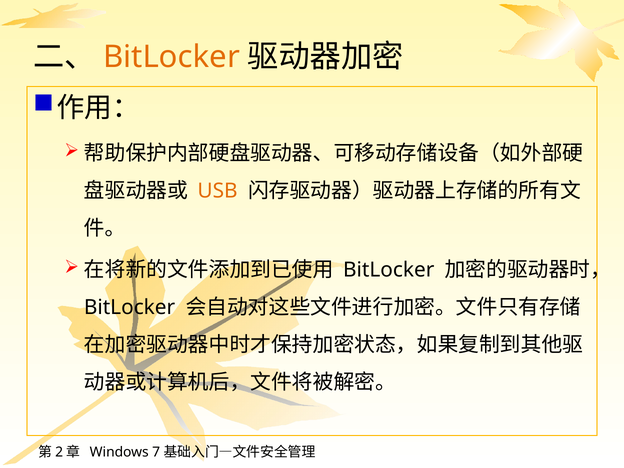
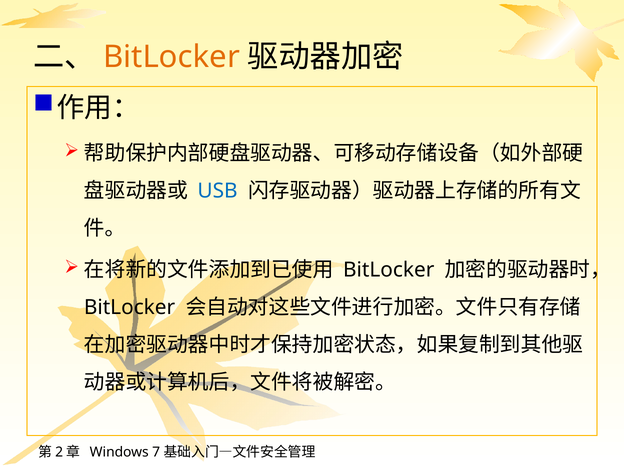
USB colour: orange -> blue
